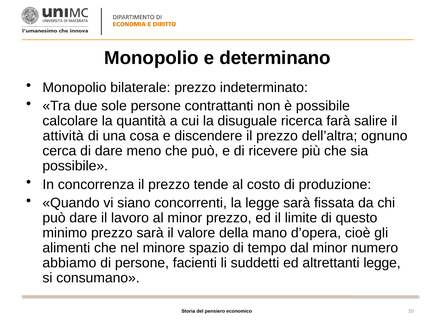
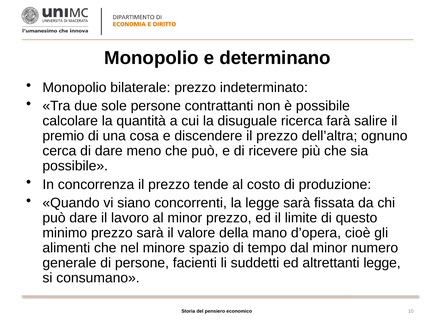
attività: attività -> premio
abbiamo: abbiamo -> generale
